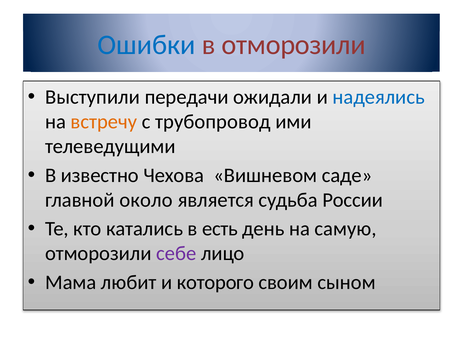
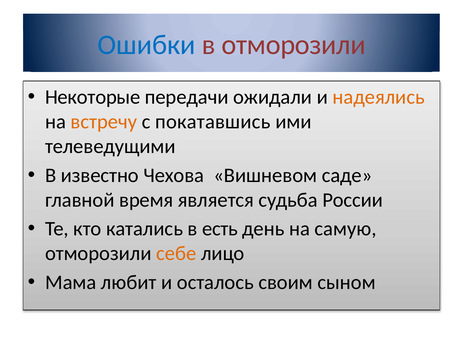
Выступили: Выступили -> Некоторые
надеялись colour: blue -> orange
трубопровод: трубопровод -> покатавшись
около: около -> время
себе colour: purple -> orange
которого: которого -> осталось
